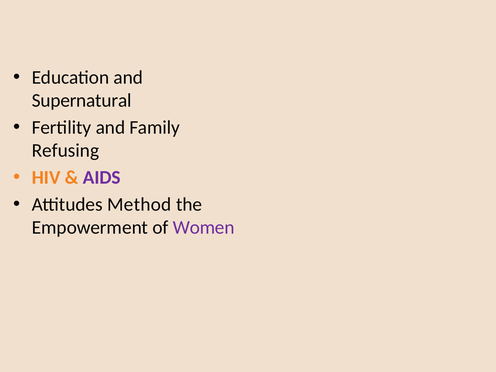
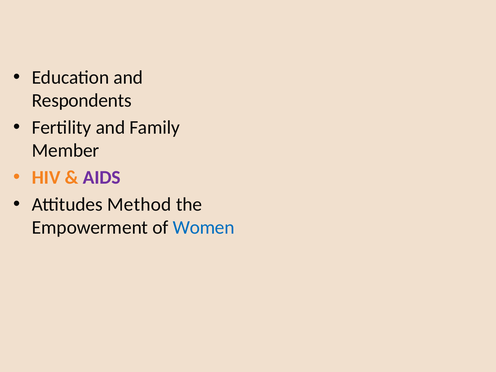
Supernatural: Supernatural -> Respondents
Refusing: Refusing -> Member
Women colour: purple -> blue
